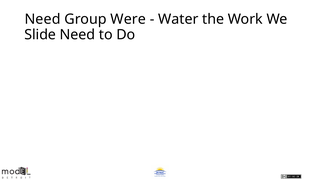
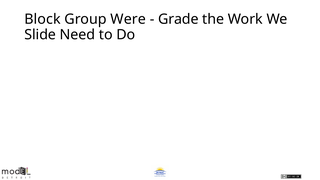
Need at (43, 19): Need -> Block
Water: Water -> Grade
